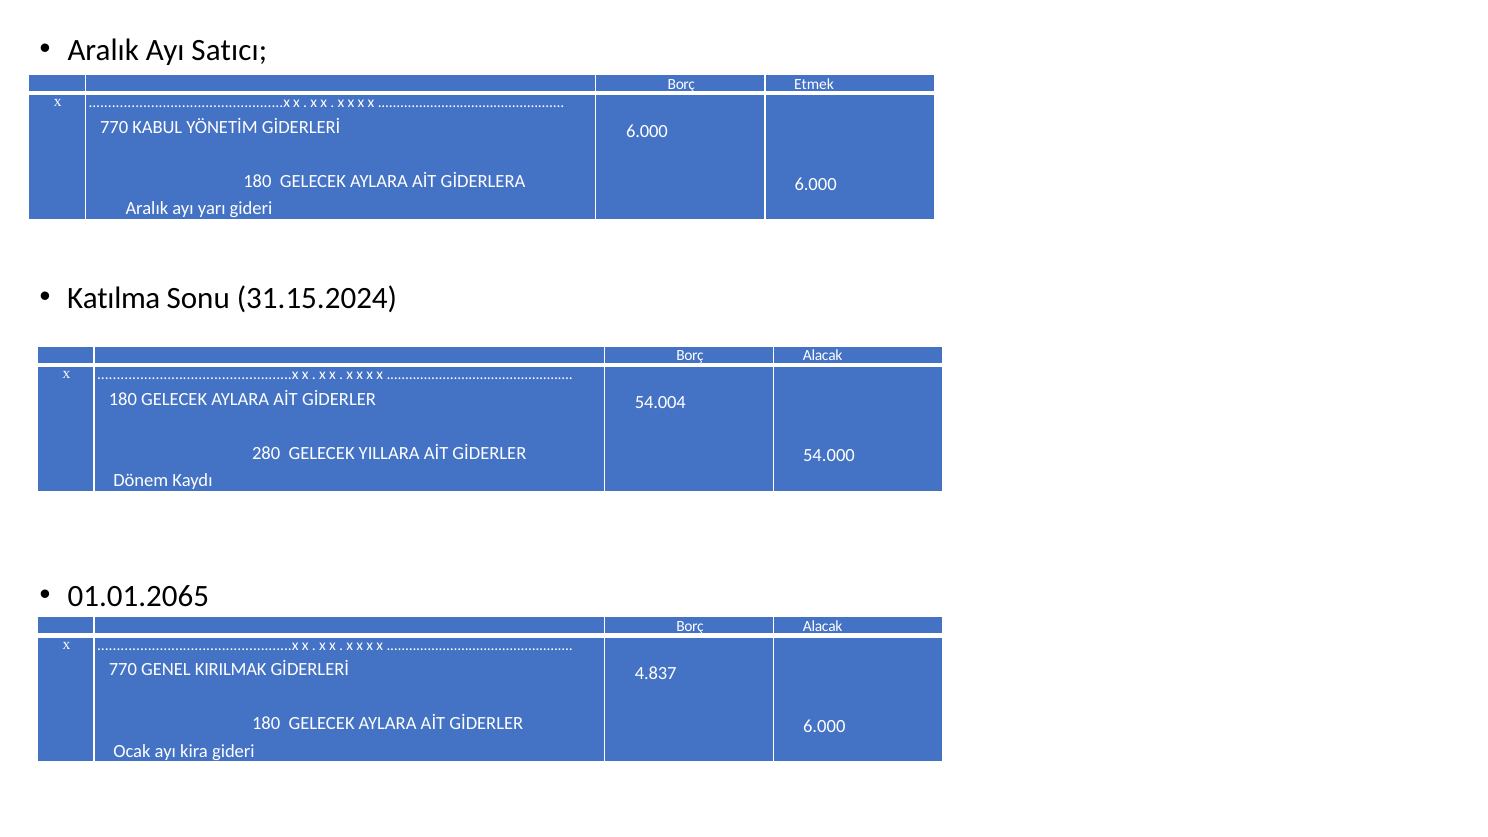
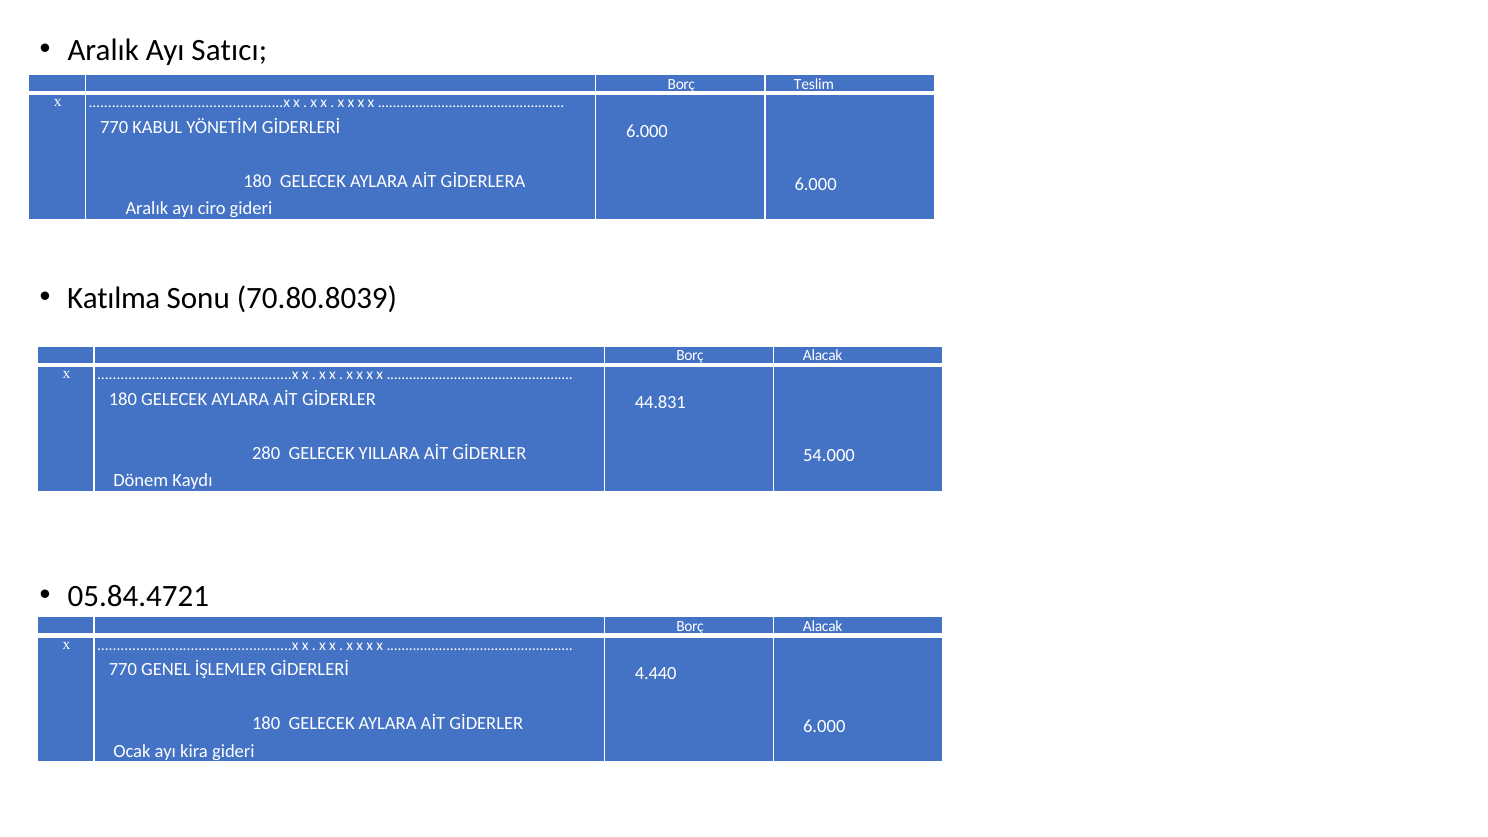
Etmek: Etmek -> Teslim
yarı: yarı -> ciro
31.15.2024: 31.15.2024 -> 70.80.8039
54.004: 54.004 -> 44.831
01.01.2065: 01.01.2065 -> 05.84.4721
KIRILMAK: KIRILMAK -> İŞLEMLER
4.837: 4.837 -> 4.440
